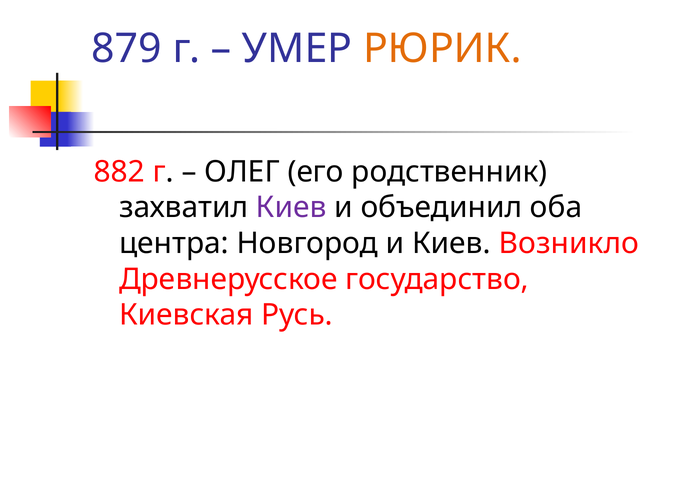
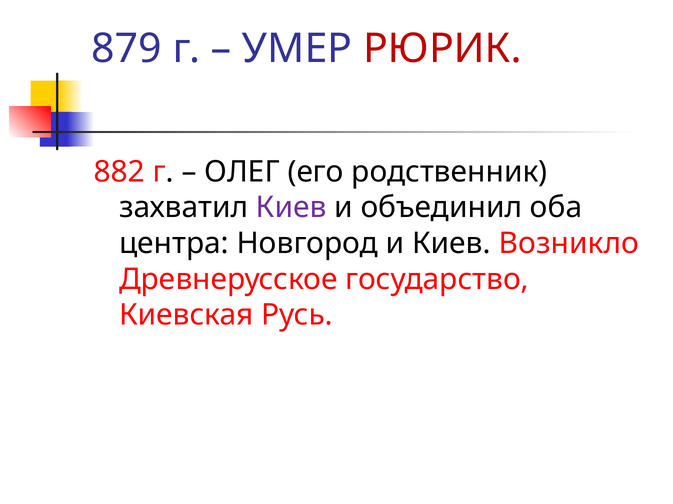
РЮРИК colour: orange -> red
